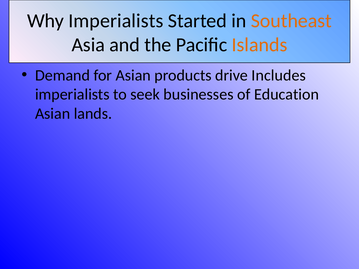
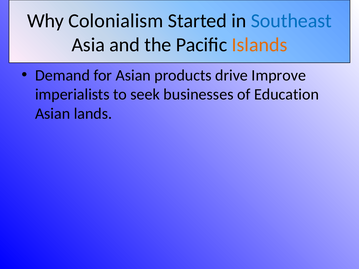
Why Imperialists: Imperialists -> Colonialism
Southeast colour: orange -> blue
Includes: Includes -> Improve
